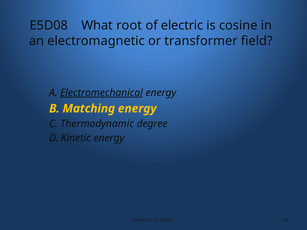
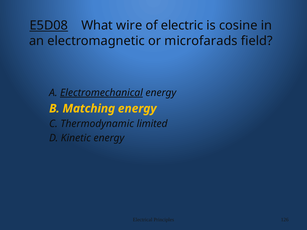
E5D08 underline: none -> present
root: root -> wire
transformer: transformer -> microfarads
degree: degree -> limited
